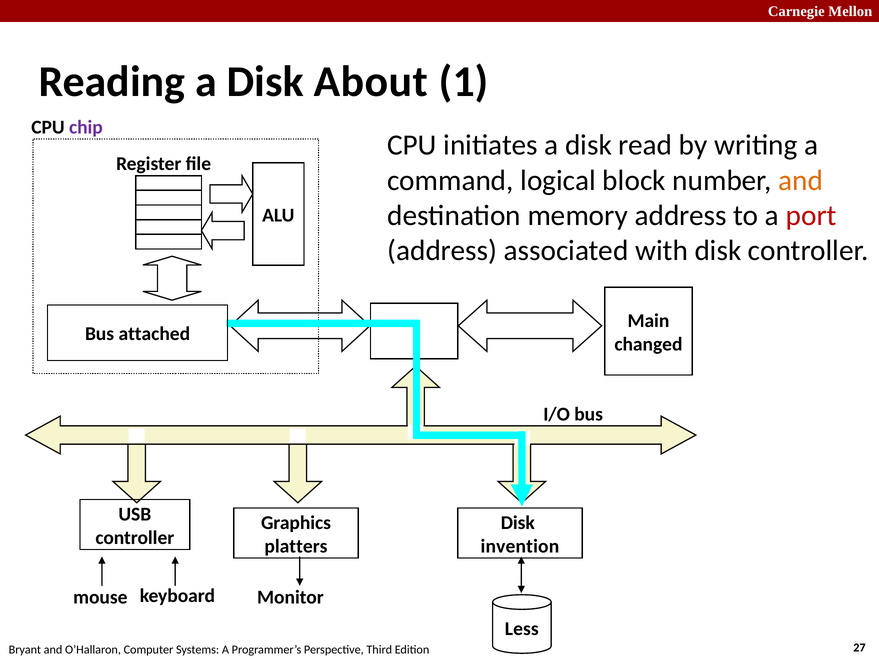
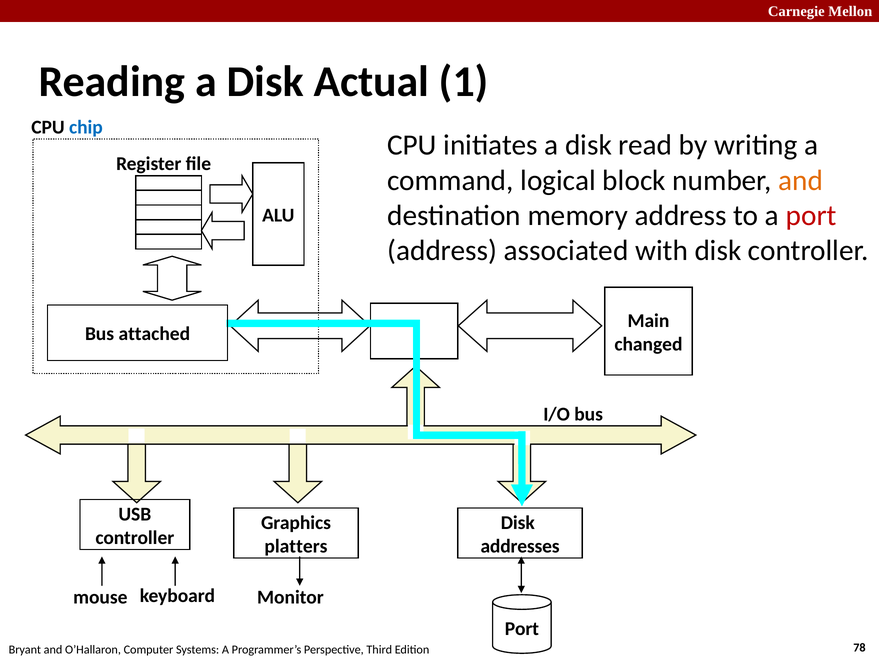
About: About -> Actual
chip colour: purple -> blue
invention: invention -> addresses
Less at (522, 629): Less -> Port
27: 27 -> 78
